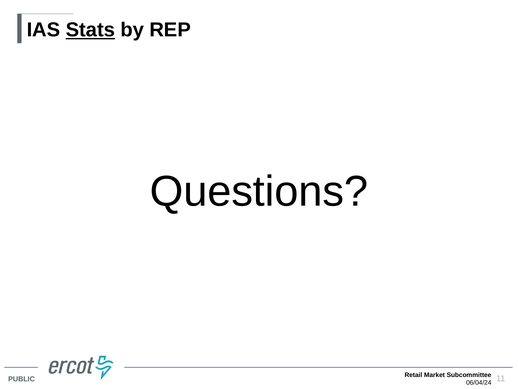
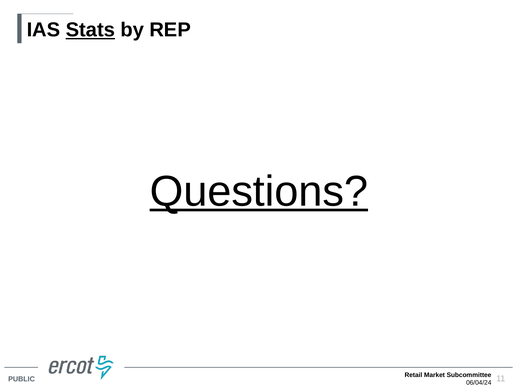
Questions underline: none -> present
